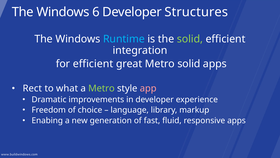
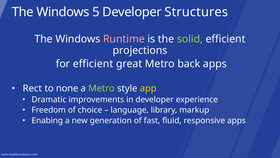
6: 6 -> 5
Runtime colour: light blue -> pink
integration: integration -> projections
Metro solid: solid -> back
what: what -> none
app colour: pink -> yellow
